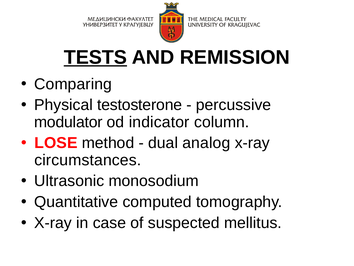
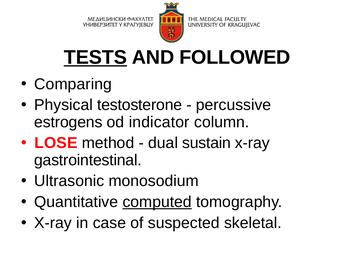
REMISSION: REMISSION -> FOLLOWED
modulator: modulator -> estrogens
analog: analog -> sustain
circumstances: circumstances -> gastrointestinal
computed underline: none -> present
mellitus: mellitus -> skeletal
